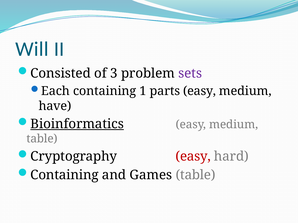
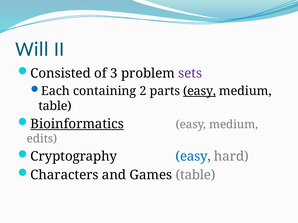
1: 1 -> 2
easy at (200, 91) underline: none -> present
have at (55, 106): have -> table
table at (42, 139): table -> edits
easy at (193, 157) colour: red -> blue
Containing at (65, 175): Containing -> Characters
